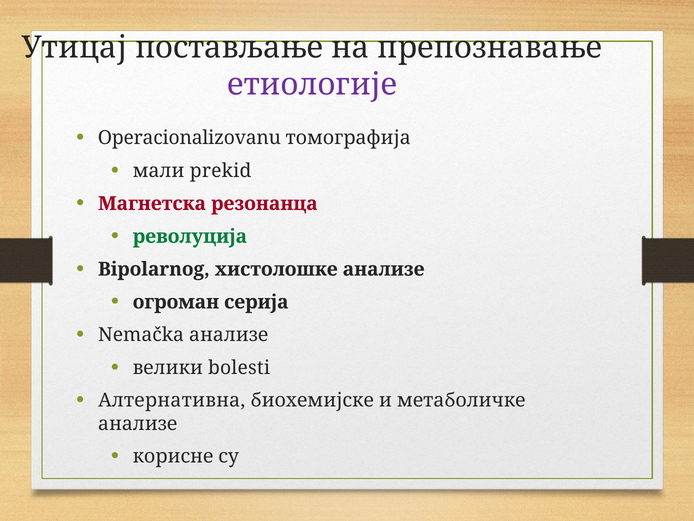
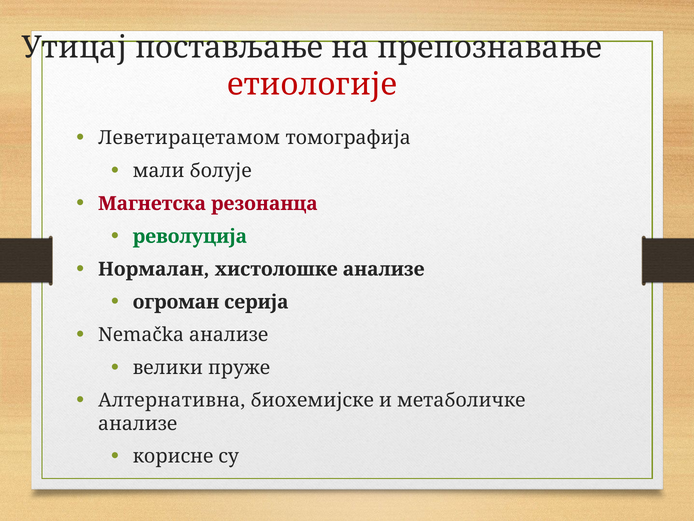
етиологије colour: purple -> red
Operacionalizovanu: Operacionalizovanu -> Леветирацетамом
prekid: prekid -> болује
Bipolarnog: Bipolarnog -> Нормалан
bolesti: bolesti -> пруже
